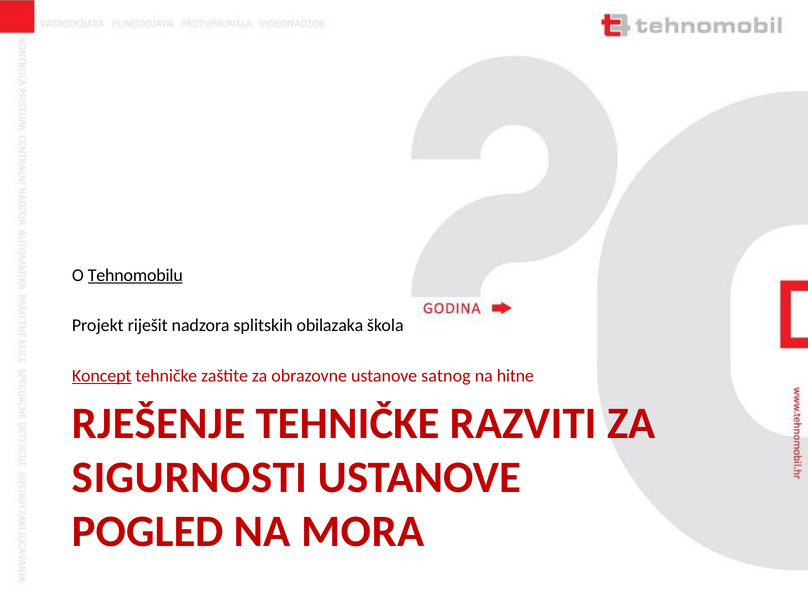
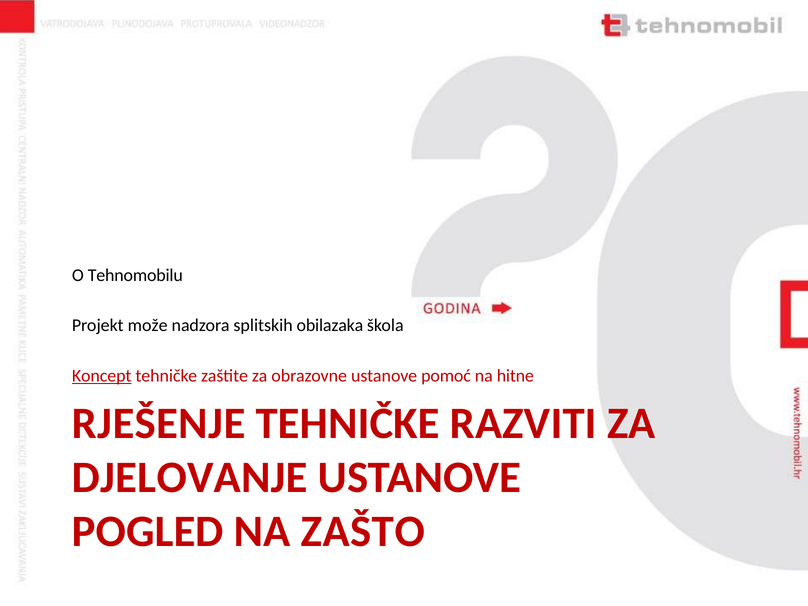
Tehnomobilu underline: present -> none
riješit: riješit -> može
satnog: satnog -> pomoć
SIGURNOSTI: SIGURNOSTI -> DJELOVANJE
MORA: MORA -> ZAŠTO
